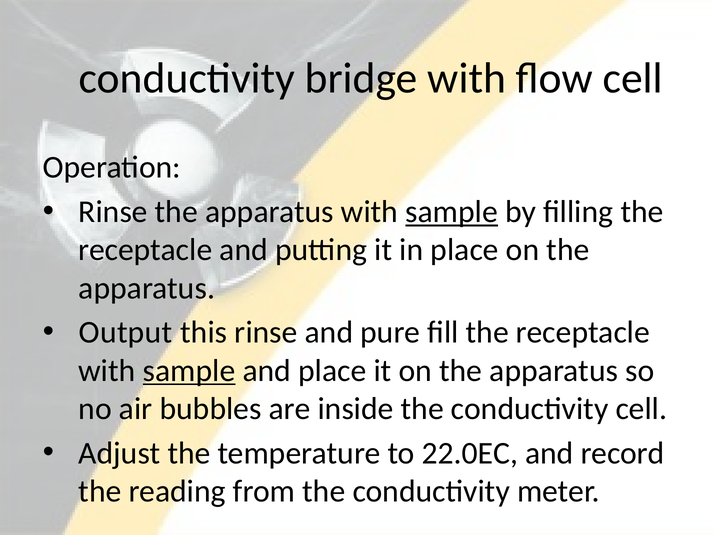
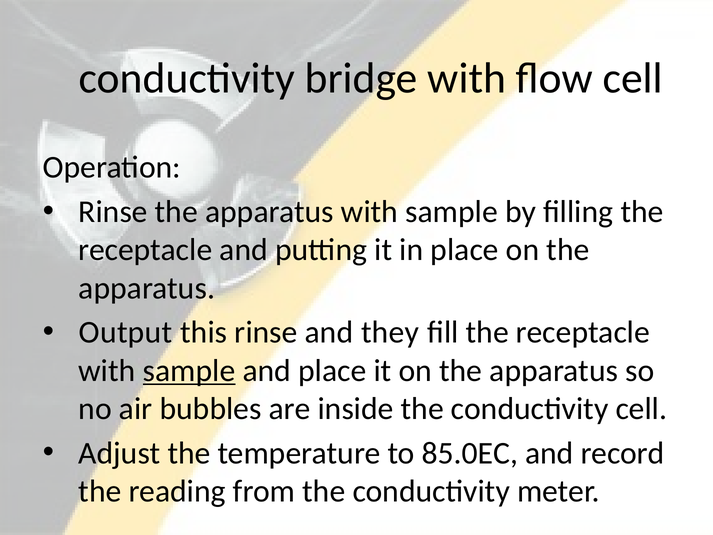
sample at (452, 212) underline: present -> none
pure: pure -> they
22.0EC: 22.0EC -> 85.0EC
